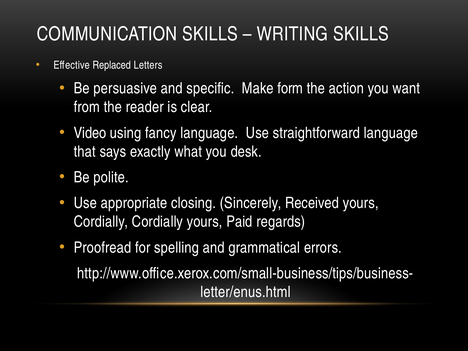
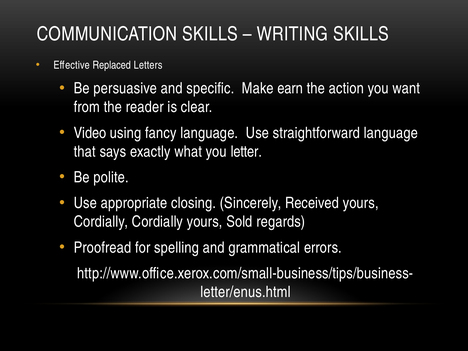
form: form -> earn
desk: desk -> letter
Paid: Paid -> Sold
